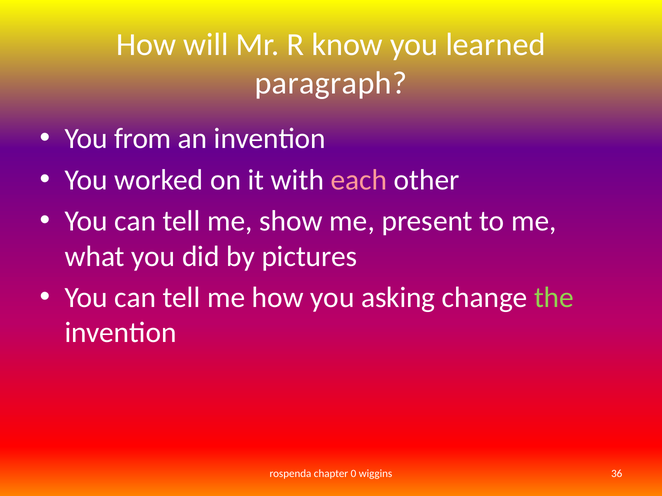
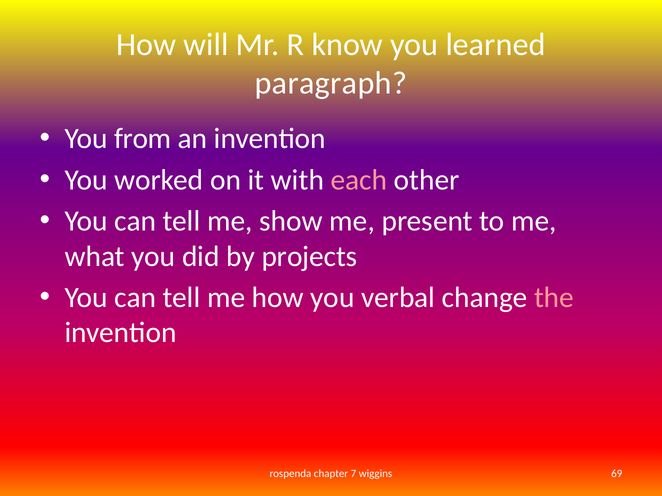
pictures: pictures -> projects
asking: asking -> verbal
the colour: light green -> pink
0: 0 -> 7
36: 36 -> 69
